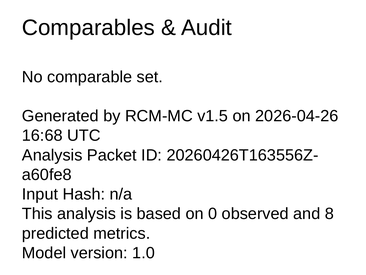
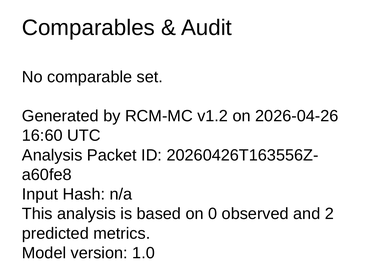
v1.5: v1.5 -> v1.2
16:68: 16:68 -> 16:60
8: 8 -> 2
